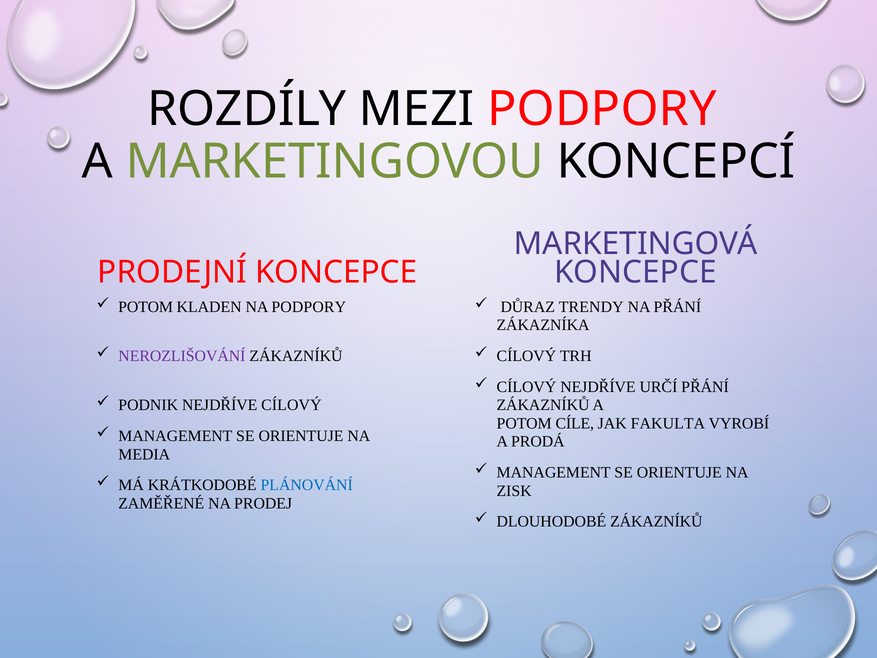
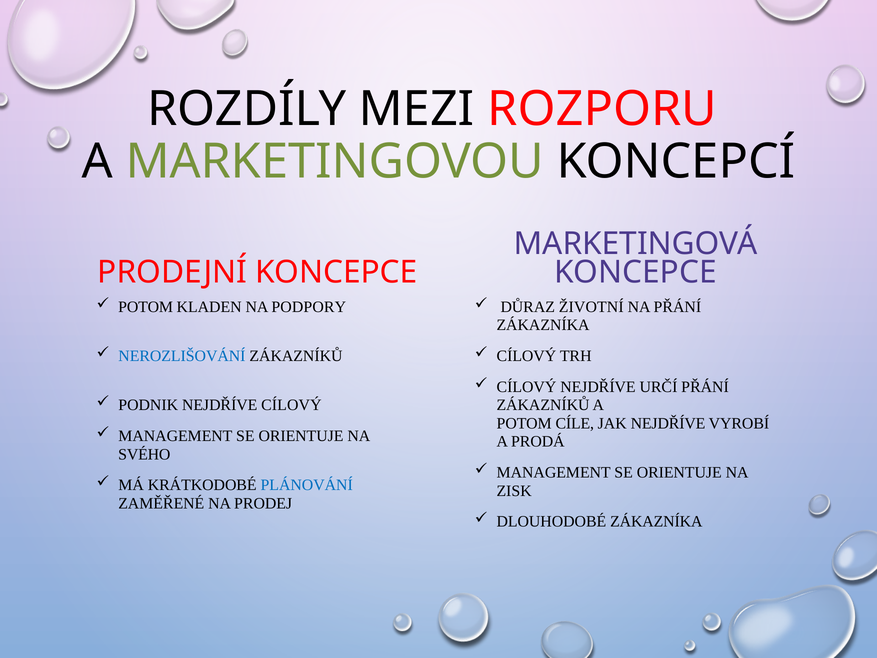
MEZI PODPORY: PODPORY -> ROZPORU
TRENDY: TRENDY -> ŽIVOTNÍ
NEROZLIŠOVÁNÍ colour: purple -> blue
JAK FAKULTA: FAKULTA -> NEJDŘÍVE
MEDIA: MEDIA -> SVÉHO
DLOUHODOBÉ ZÁKAZNÍKŮ: ZÁKAZNÍKŮ -> ZÁKAZNÍKA
